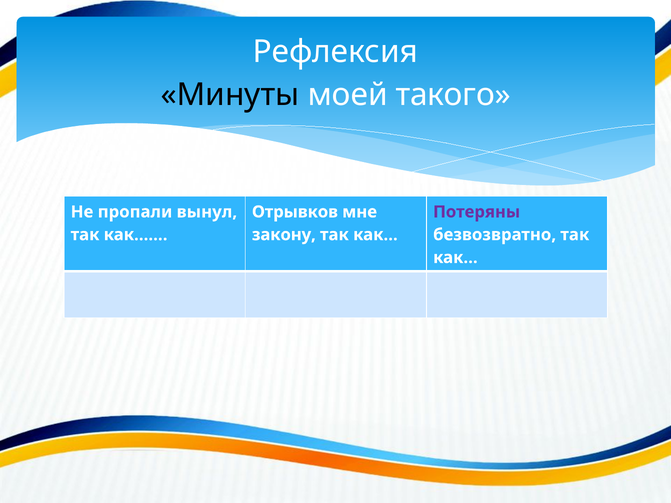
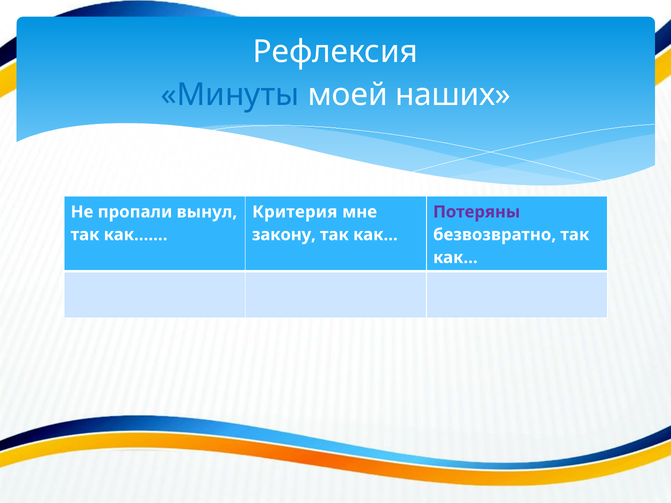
Минуты colour: black -> blue
такого: такого -> наших
Отрывков: Отрывков -> Критерия
